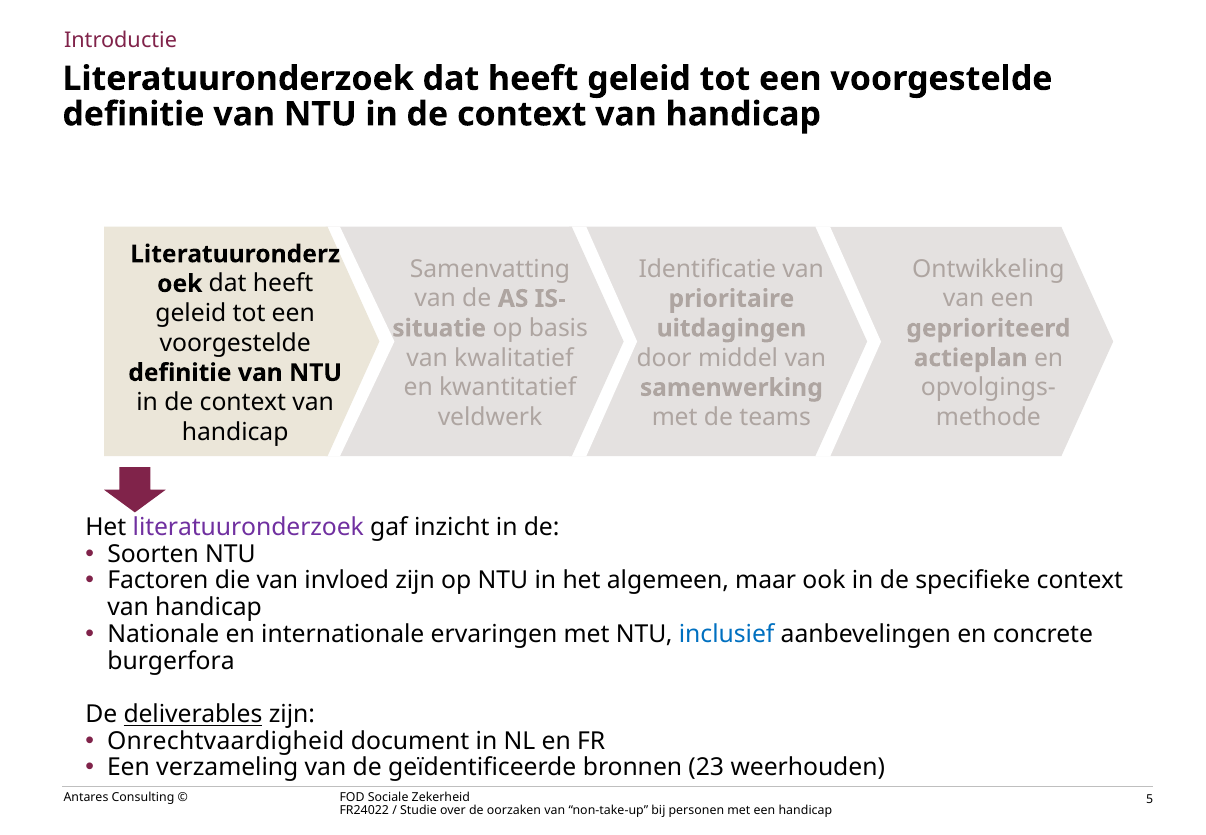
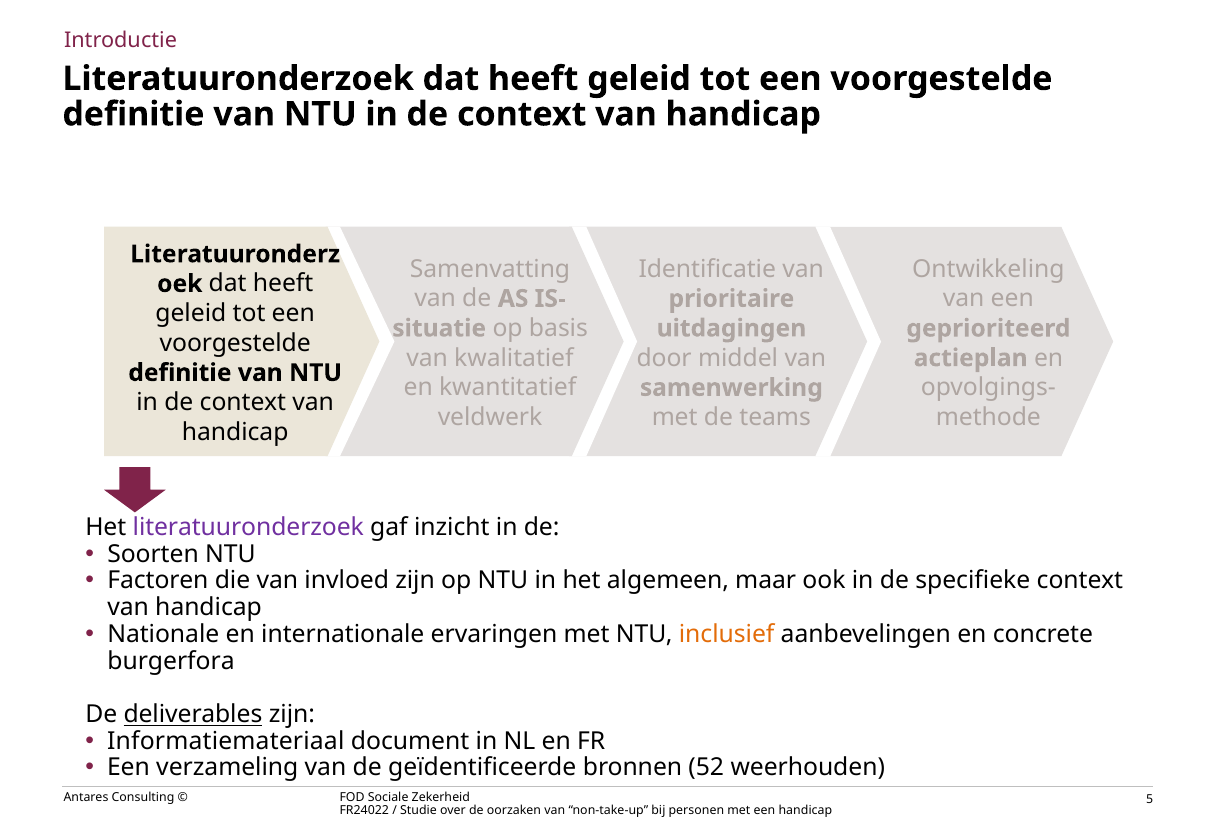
inclusief colour: blue -> orange
Onrechtvaardigheid: Onrechtvaardigheid -> Informatiemateriaal
23: 23 -> 52
